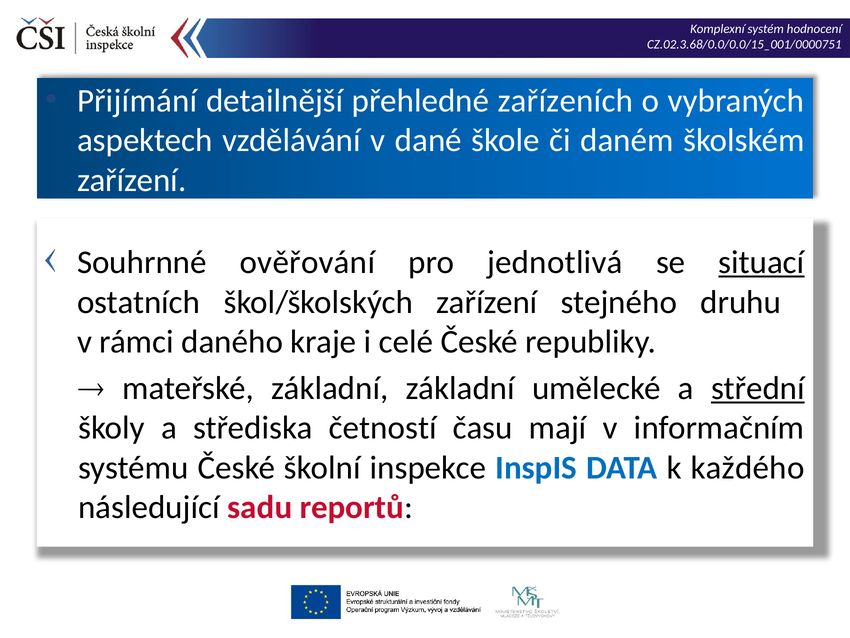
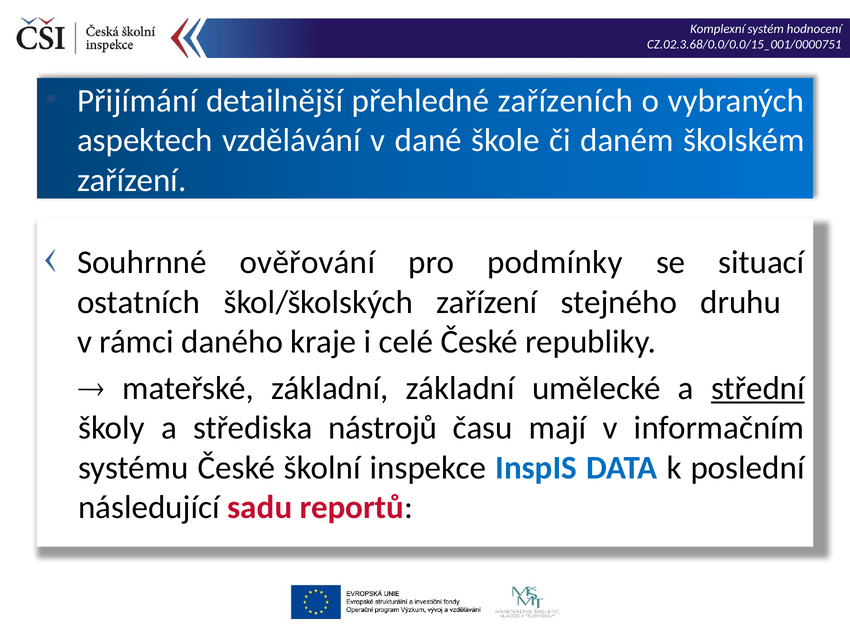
jednotlivá: jednotlivá -> podmínky
situací underline: present -> none
četností: četností -> nástrojů
každého: každého -> poslední
